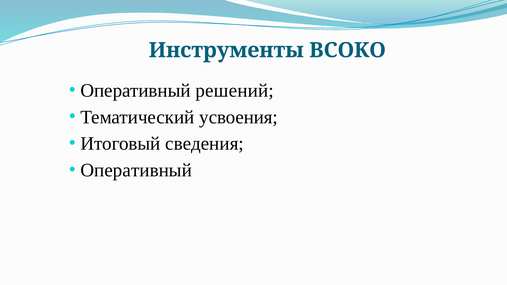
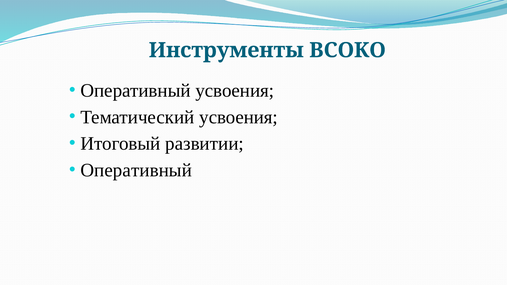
Оперативный решений: решений -> усвоения
сведения: сведения -> развитии
